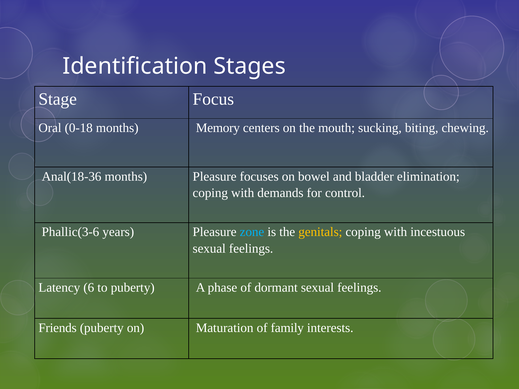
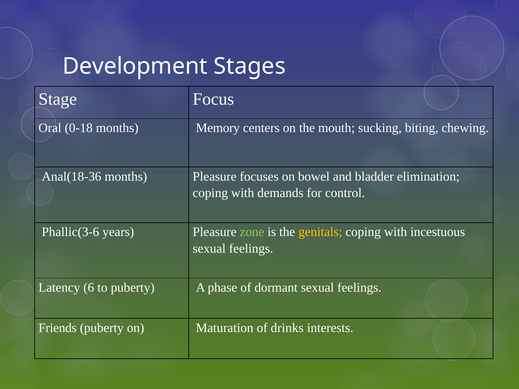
Identification: Identification -> Development
zone colour: light blue -> light green
family: family -> drinks
